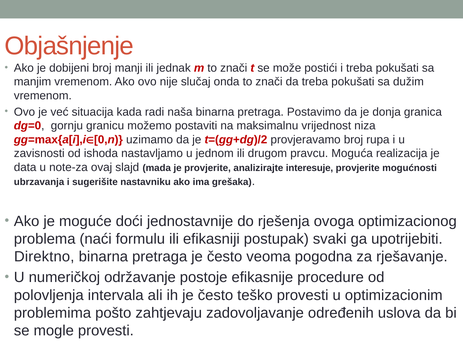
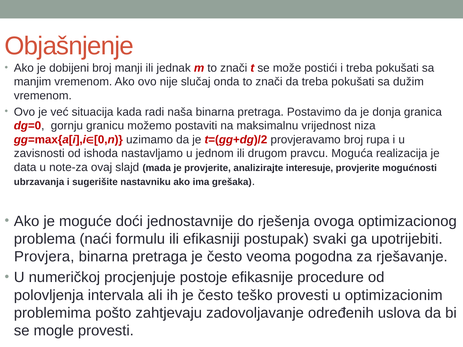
Direktno: Direktno -> Provjera
održavanje: održavanje -> procjenjuje
